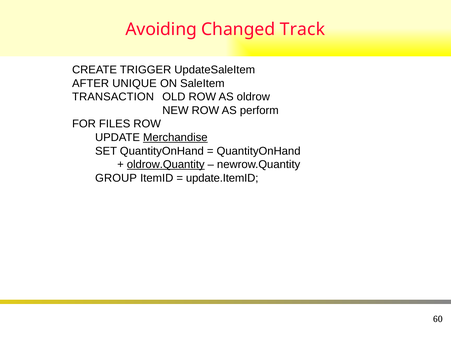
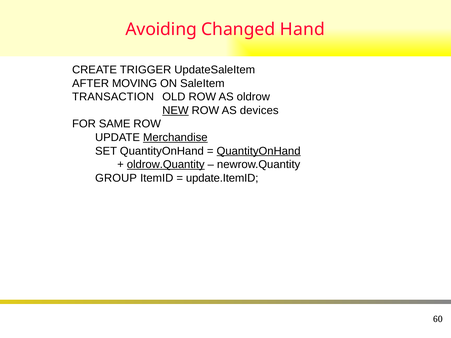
Track: Track -> Hand
UNIQUE: UNIQUE -> MOVING
NEW underline: none -> present
perform: perform -> devices
FILES: FILES -> SAME
QuantityOnHand at (259, 151) underline: none -> present
